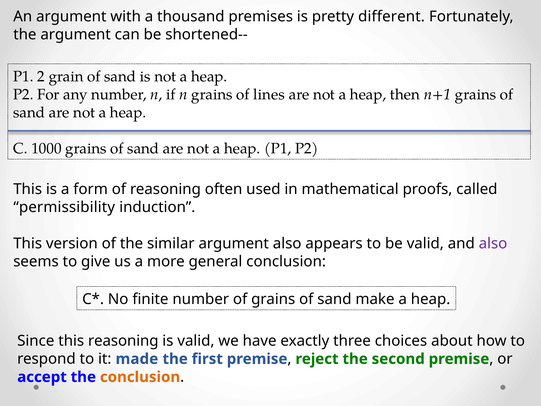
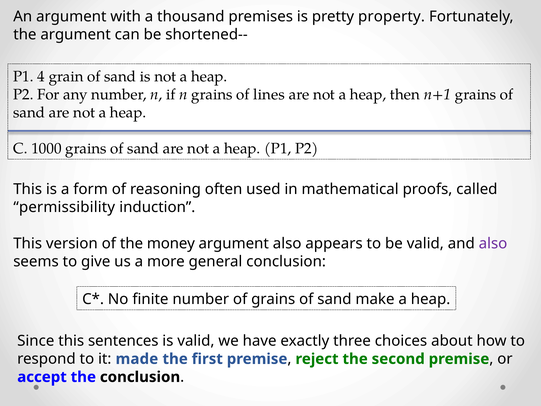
different: different -> property
2: 2 -> 4
similar: similar -> money
this reasoning: reasoning -> sentences
conclusion at (140, 377) colour: orange -> black
